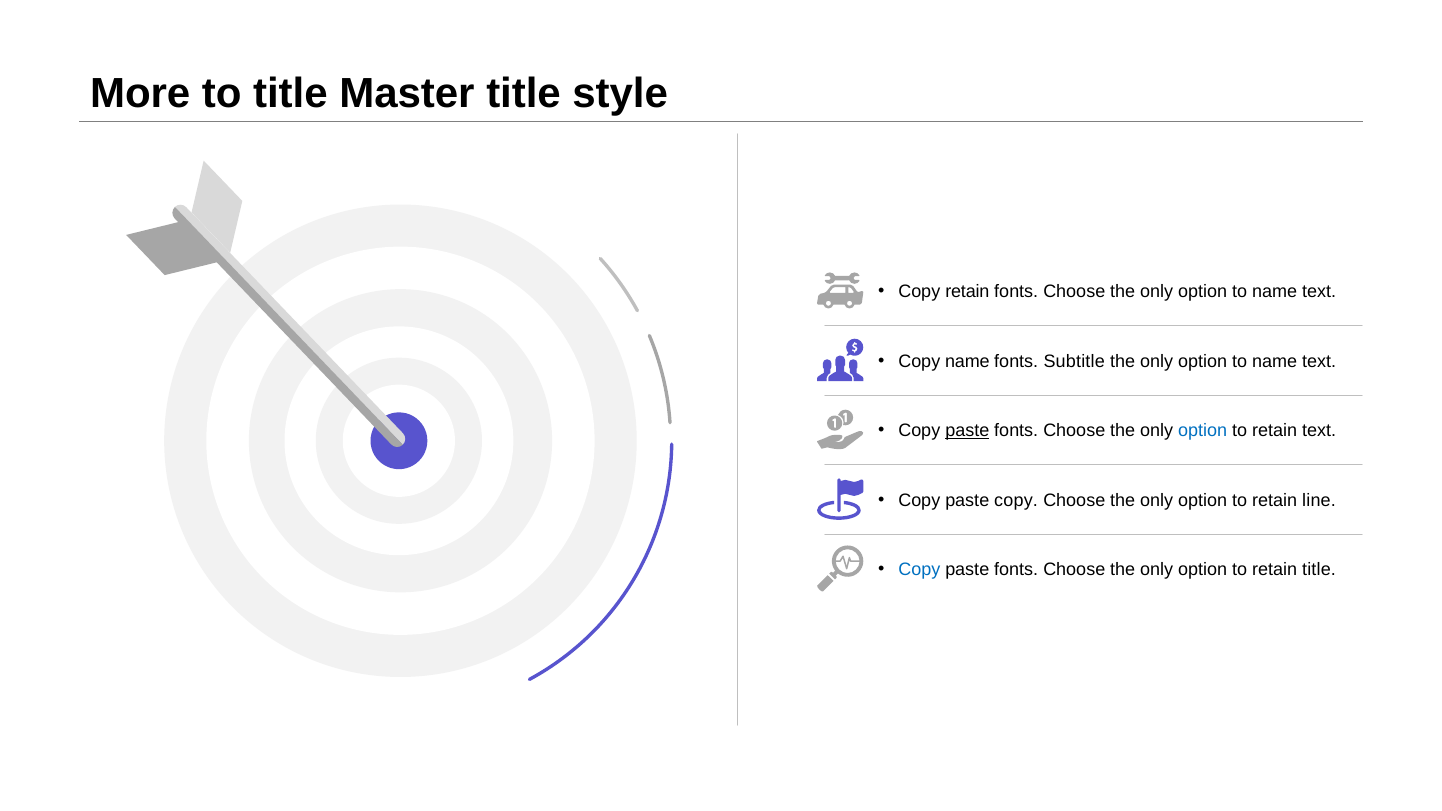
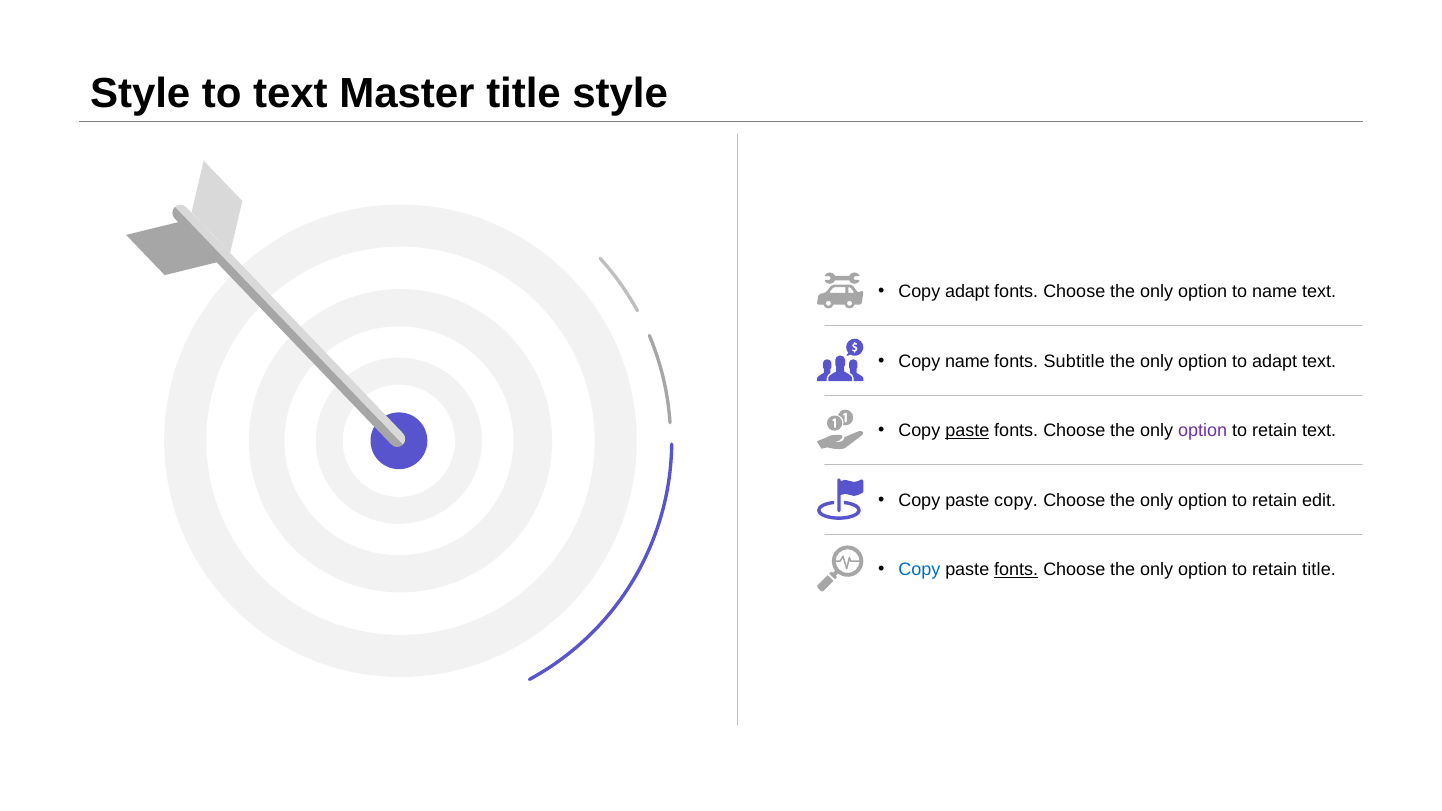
More at (140, 93): More -> Style
to title: title -> text
Copy retain: retain -> adapt
name at (1275, 361): name -> adapt
option at (1203, 431) colour: blue -> purple
line: line -> edit
fonts at (1016, 570) underline: none -> present
